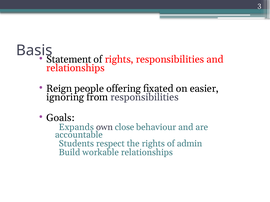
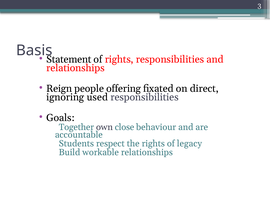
easier: easier -> direct
from: from -> used
Expands: Expands -> Together
admin: admin -> legacy
